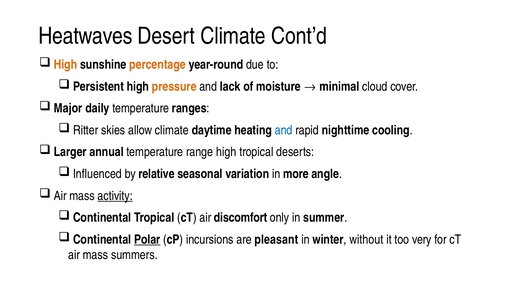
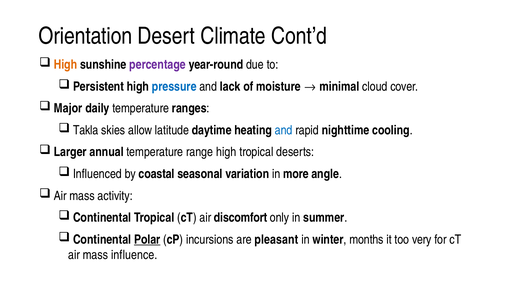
Heatwaves: Heatwaves -> Orientation
percentage colour: orange -> purple
pressure colour: orange -> blue
Ritter: Ritter -> Takla
allow climate: climate -> latitude
relative: relative -> coastal
activity underline: present -> none
without: without -> months
summers: summers -> influence
